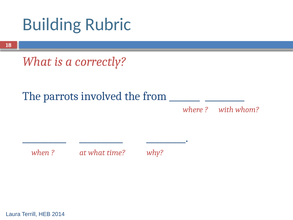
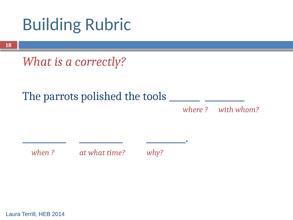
involved: involved -> polished
from: from -> tools
